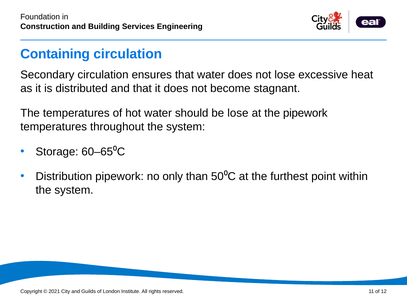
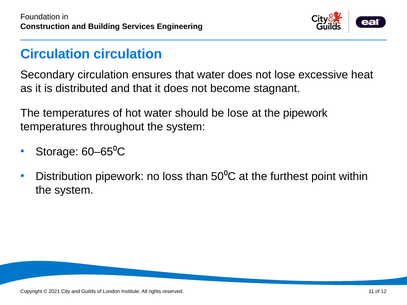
Containing at (55, 54): Containing -> Circulation
only: only -> loss
